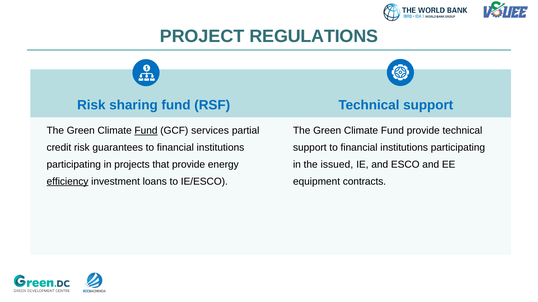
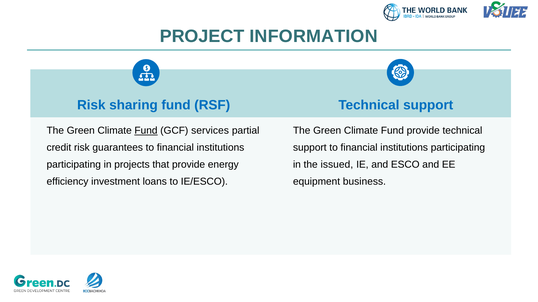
REGULATIONS: REGULATIONS -> INFORMATION
efficiency underline: present -> none
contracts: contracts -> business
